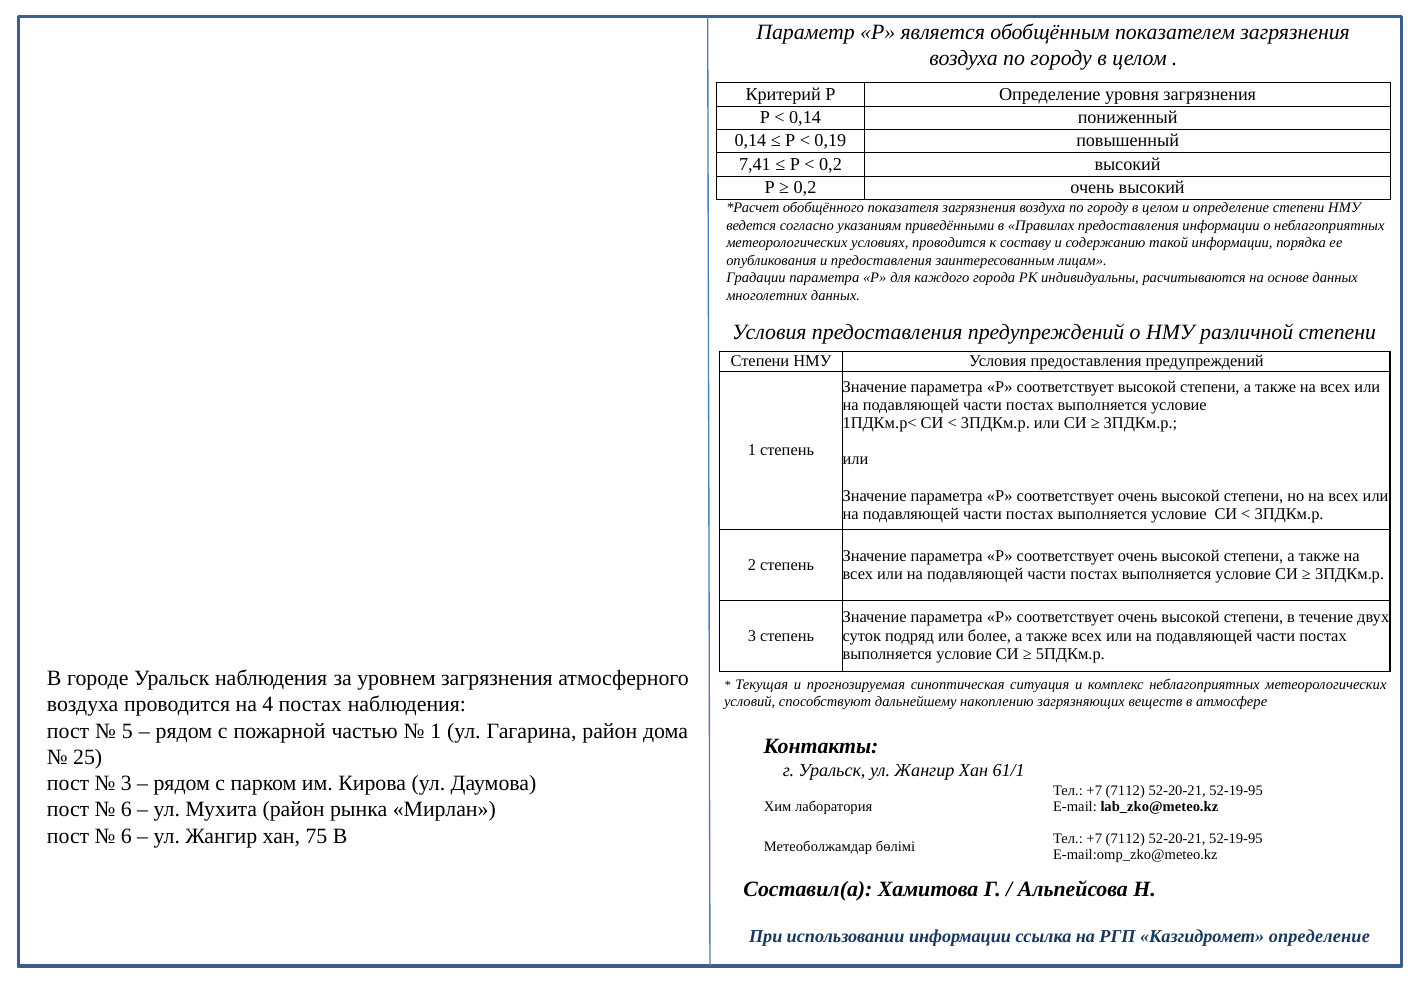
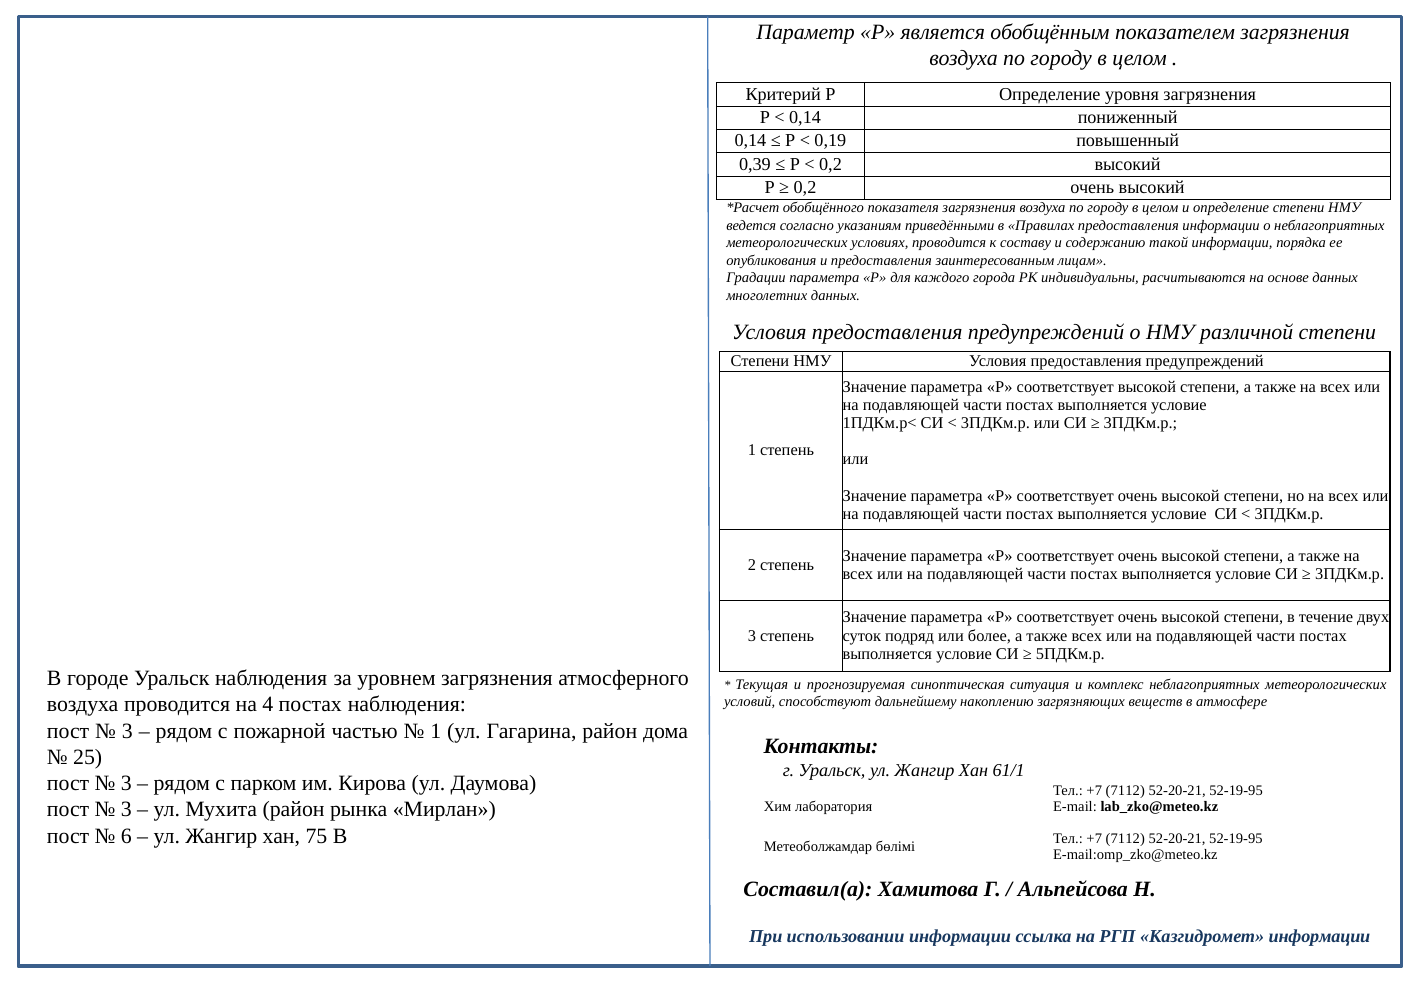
7,41: 7,41 -> 0,39
5 at (127, 731): 5 -> 3
6 at (126, 810): 6 -> 3
Казгидромет определение: определение -> информации
